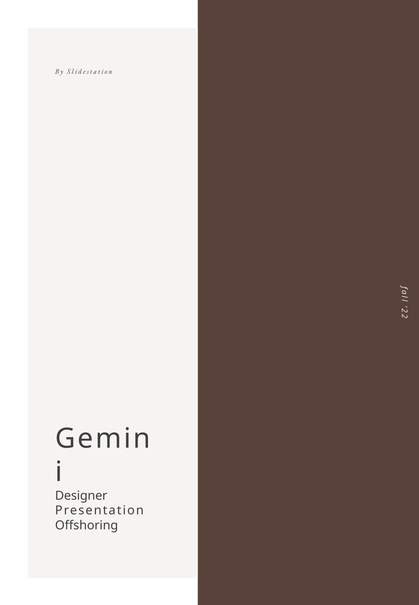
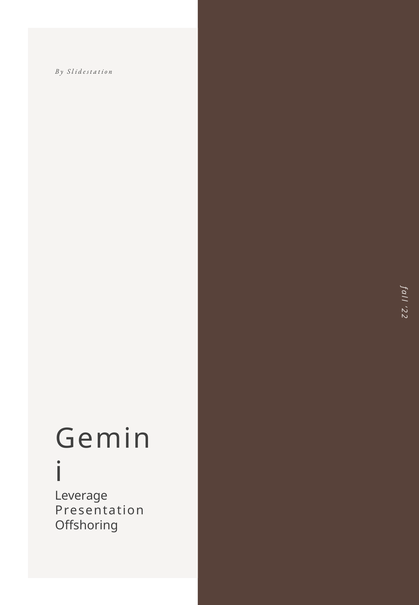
Designer: Designer -> Leverage
